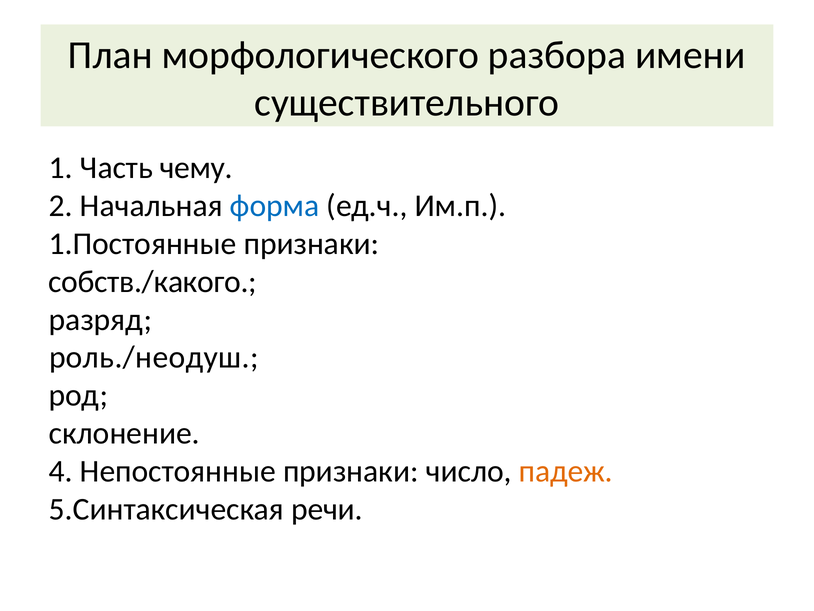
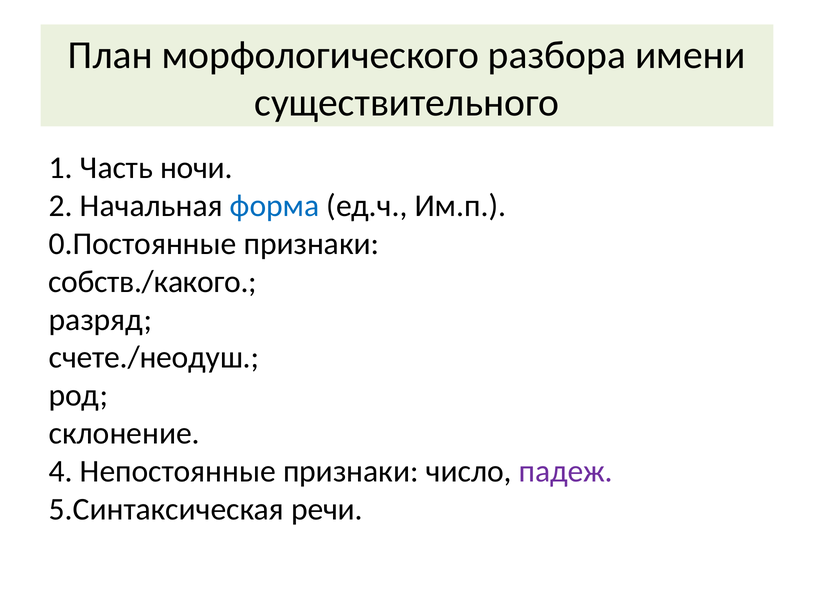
чему: чему -> ночи
1.Постоянные: 1.Постоянные -> 0.Постоянные
роль./неодуш: роль./неодуш -> счете./неодуш
падеж colour: orange -> purple
